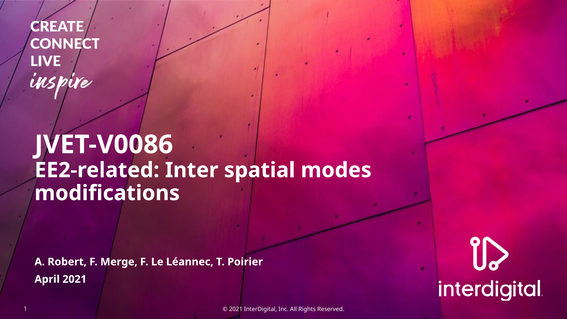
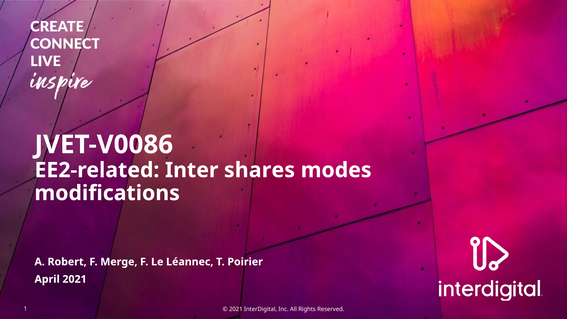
spatial: spatial -> shares
